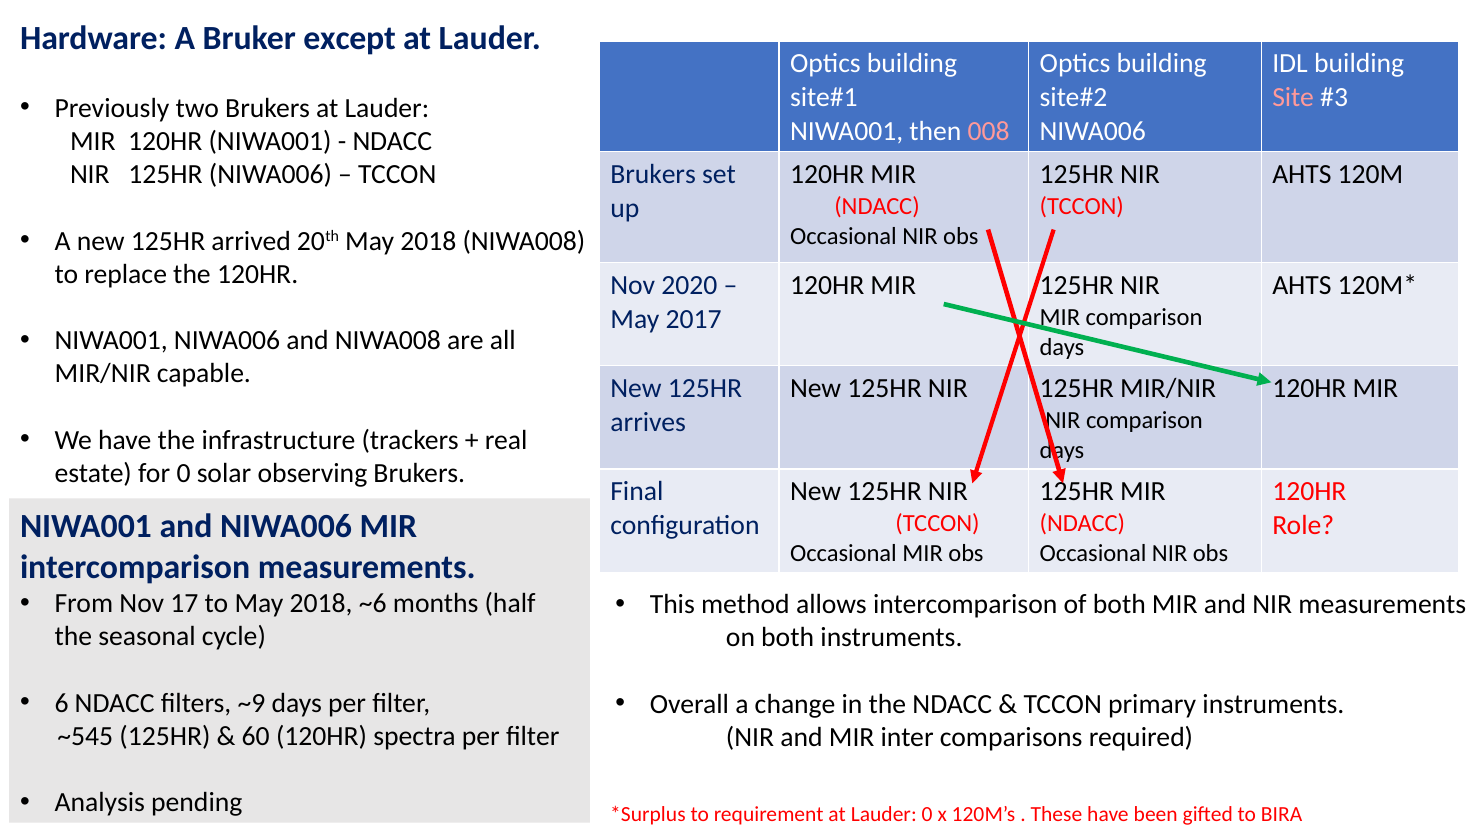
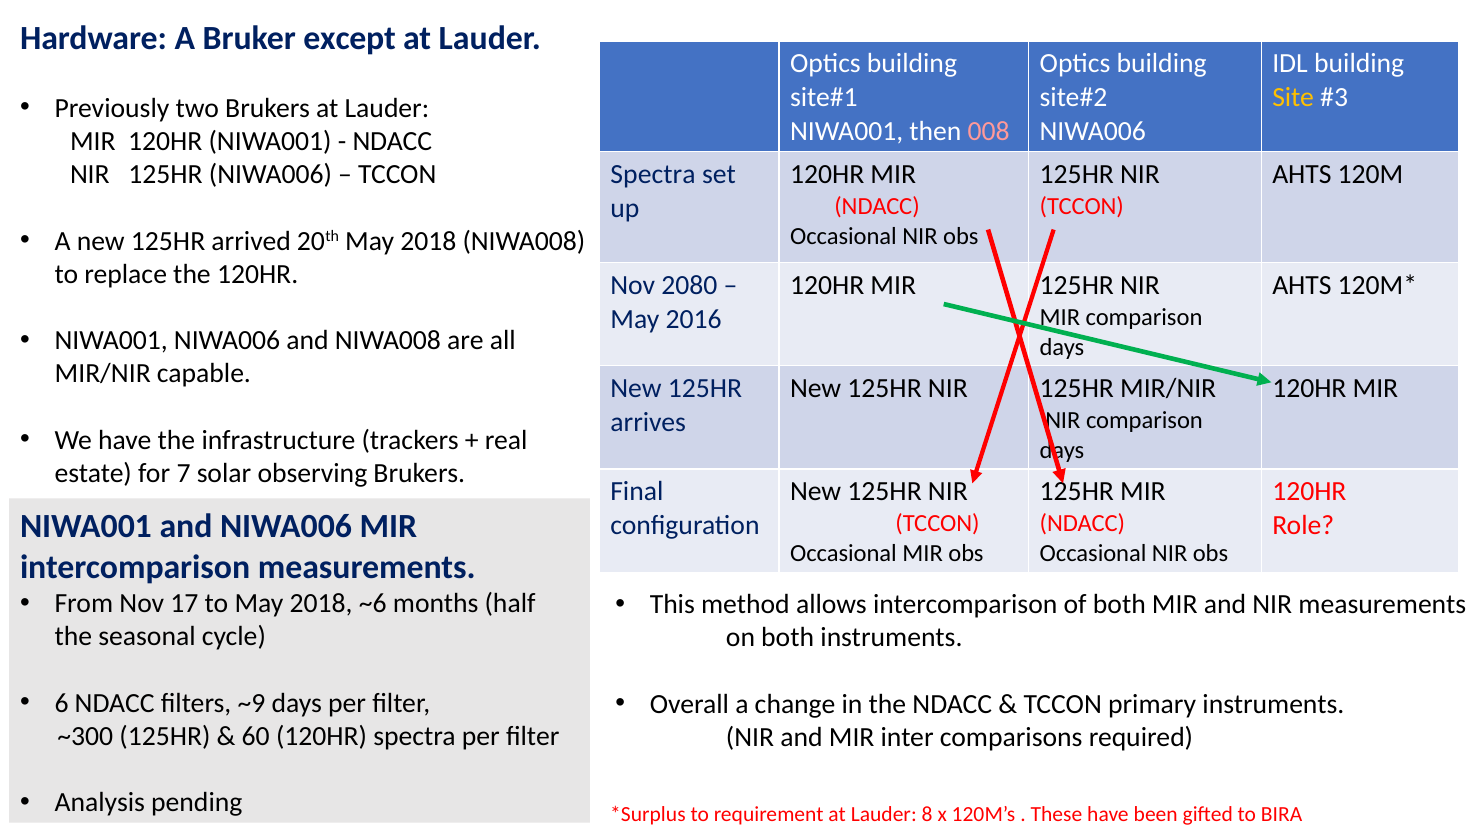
Site colour: pink -> yellow
Brukers at (653, 174): Brukers -> Spectra
2020: 2020 -> 2080
2017: 2017 -> 2016
for 0: 0 -> 7
~545: ~545 -> ~300
Lauder 0: 0 -> 8
